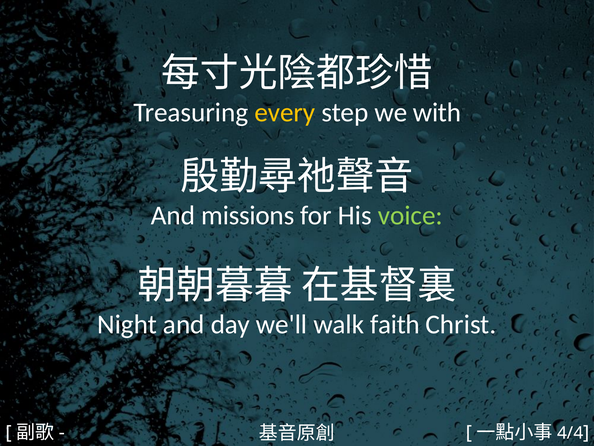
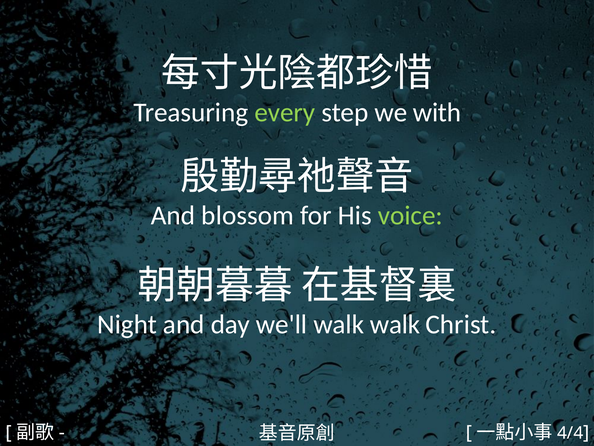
every colour: yellow -> light green
missions: missions -> blossom
walk faith: faith -> walk
